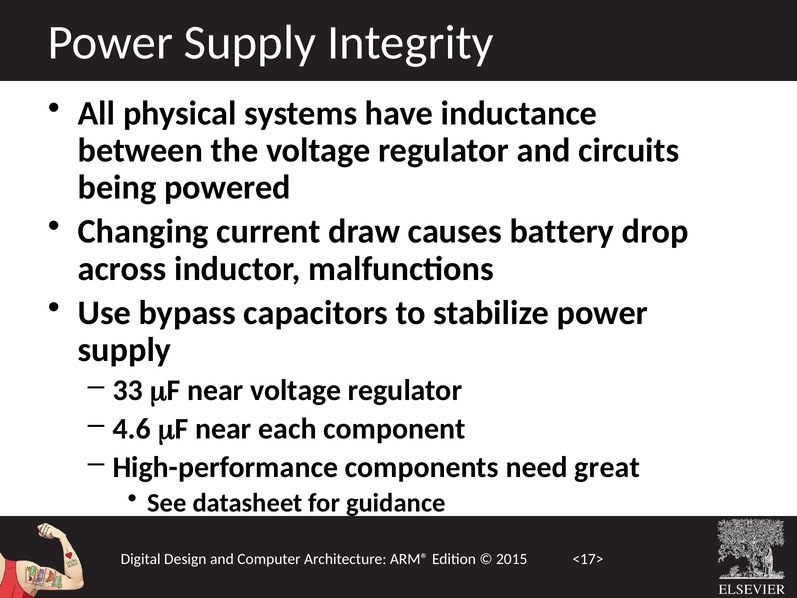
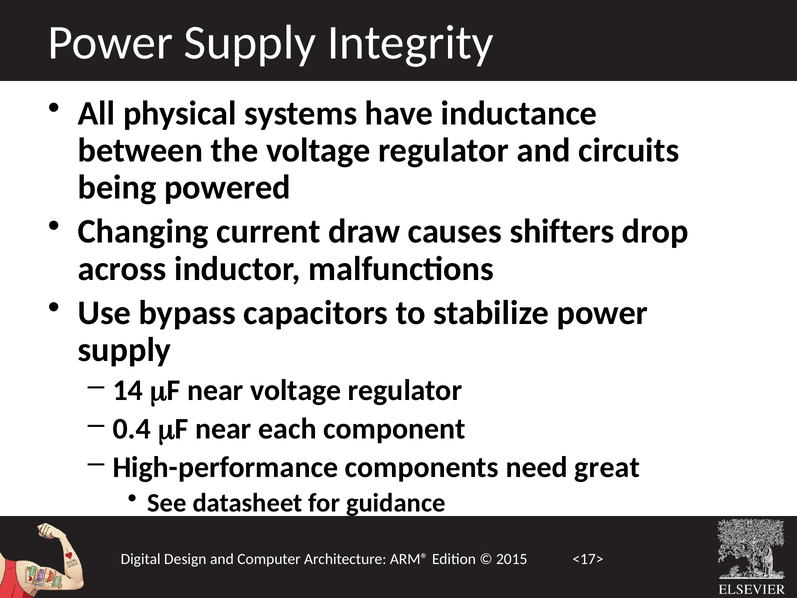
battery: battery -> shifters
33: 33 -> 14
4.6: 4.6 -> 0.4
